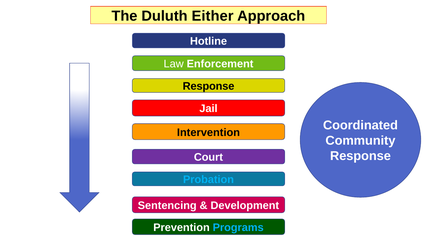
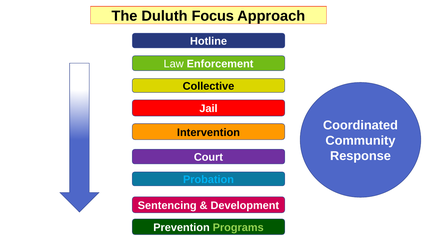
Either: Either -> Focus
Response at (209, 86): Response -> Collective
Programs colour: light blue -> light green
